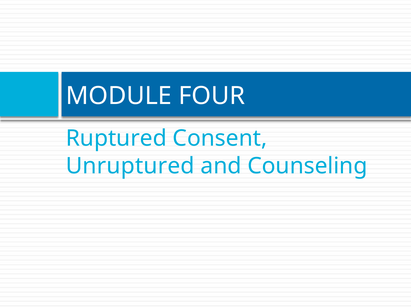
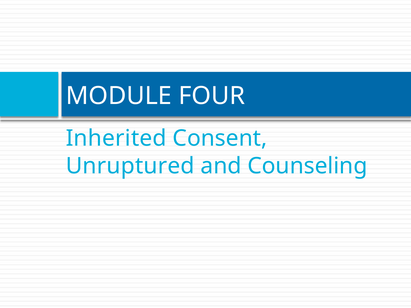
Ruptured: Ruptured -> Inherited
